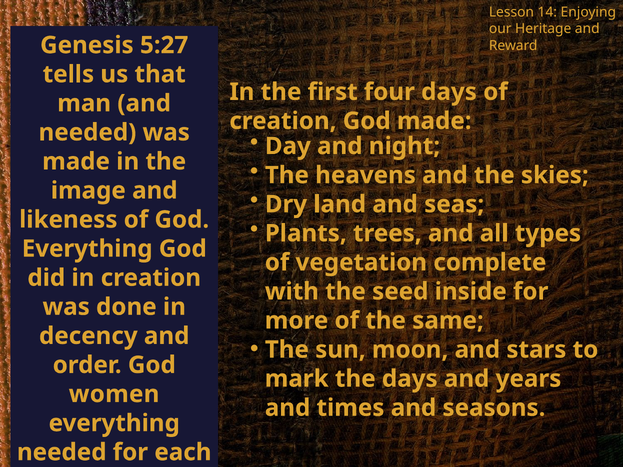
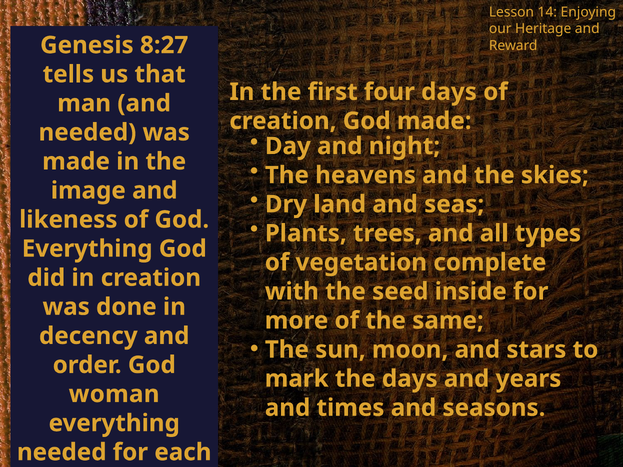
5:27: 5:27 -> 8:27
women: women -> woman
